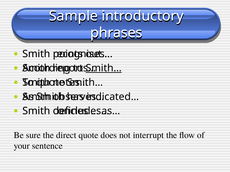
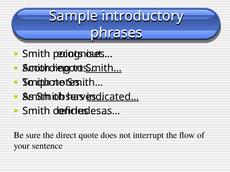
indicated… underline: none -> present
